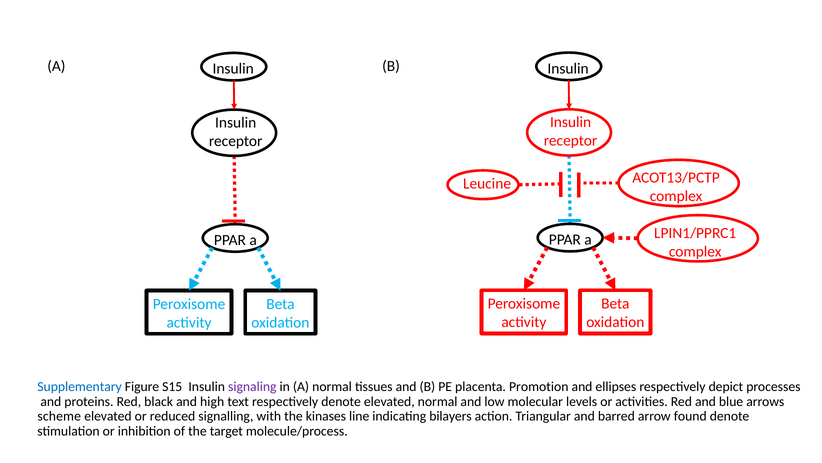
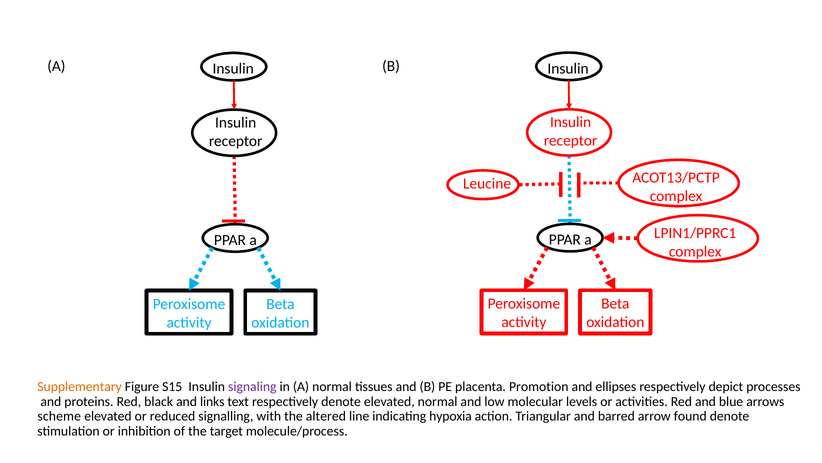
Supplementary colour: blue -> orange
high: high -> links
kinases: kinases -> altered
bilayers: bilayers -> hypoxia
